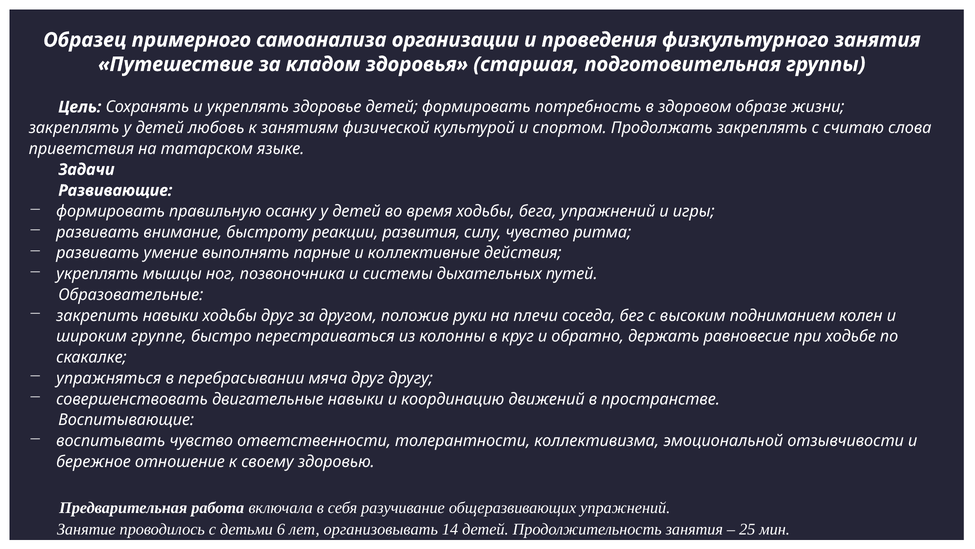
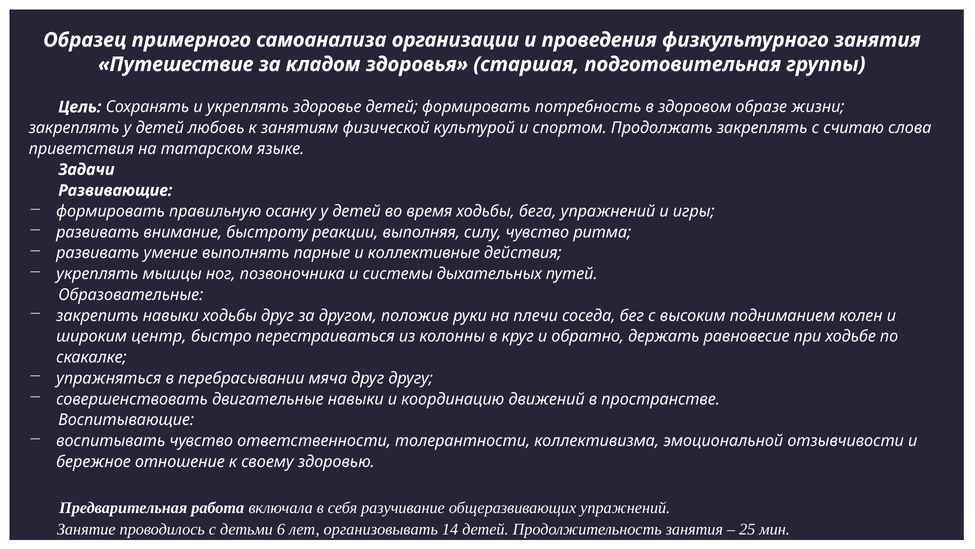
развития: развития -> выполняя
группе: группе -> центр
